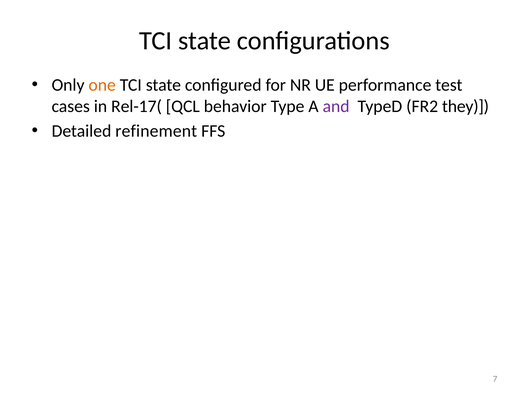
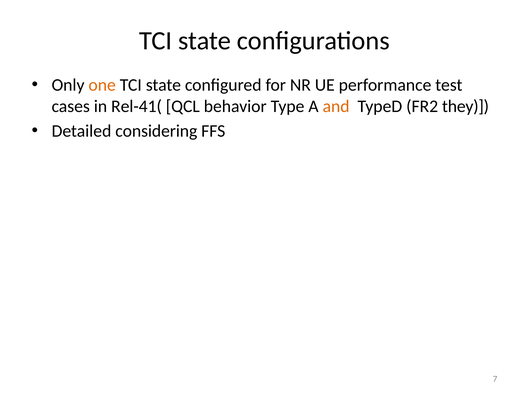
Rel-17(: Rel-17( -> Rel-41(
and colour: purple -> orange
refinement: refinement -> considering
